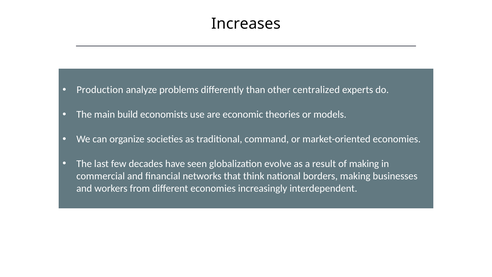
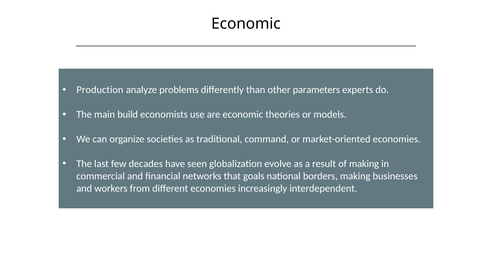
Increases at (246, 24): Increases -> Economic
centralized: centralized -> parameters
think: think -> goals
